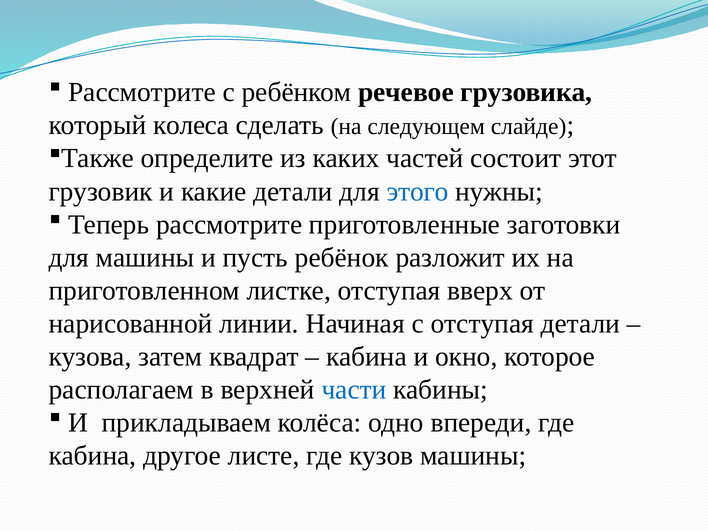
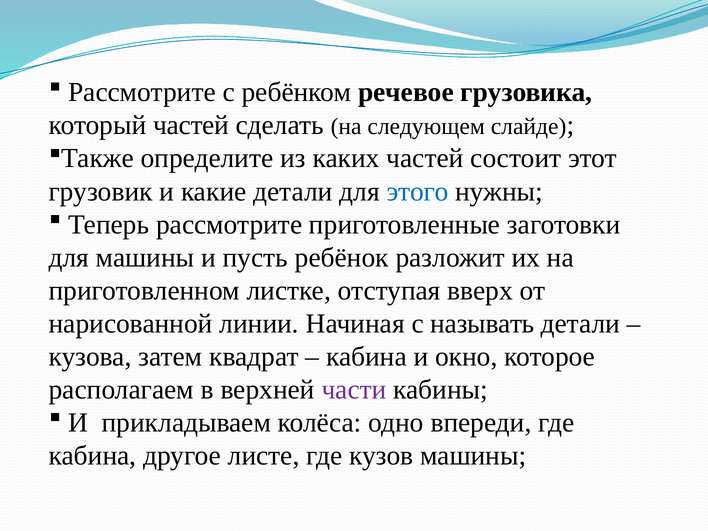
который колеса: колеса -> частей
с отступая: отступая -> называть
части colour: blue -> purple
